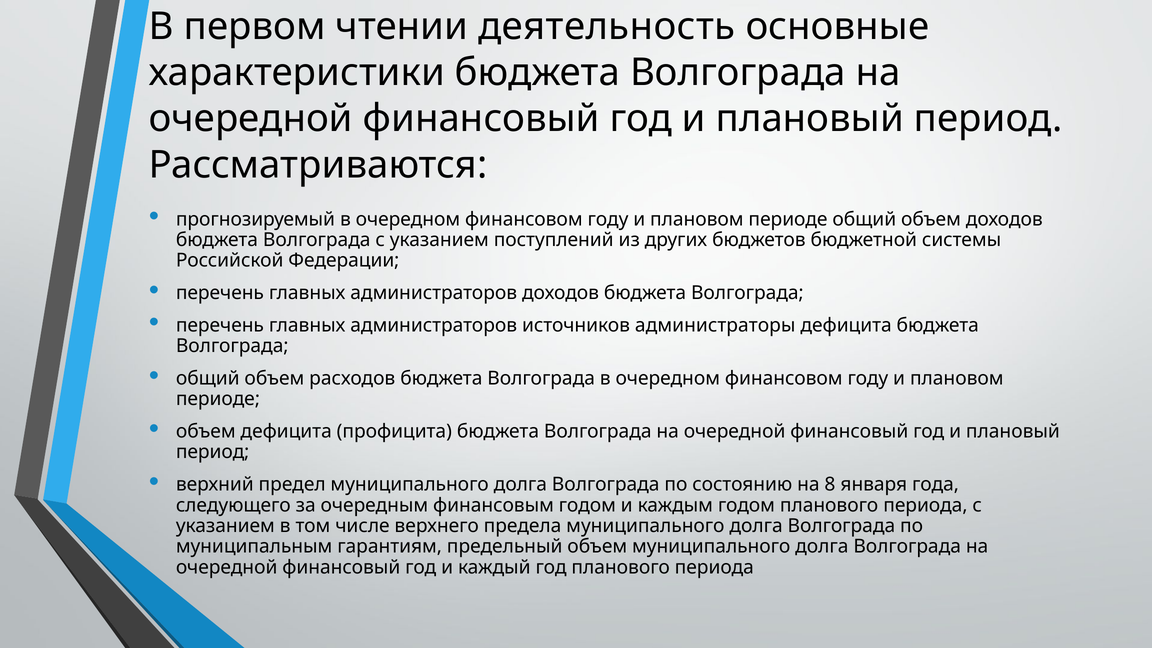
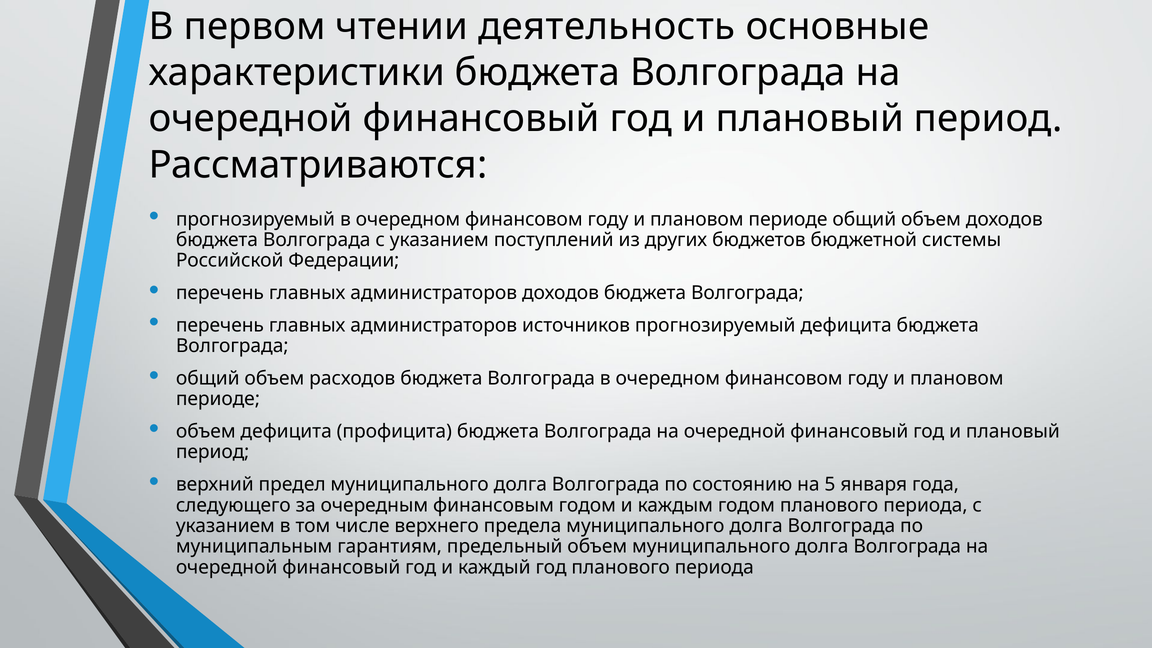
источников администраторы: администраторы -> прогнозируемый
8: 8 -> 5
